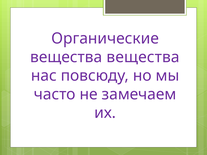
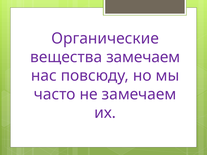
вещества вещества: вещества -> замечаем
